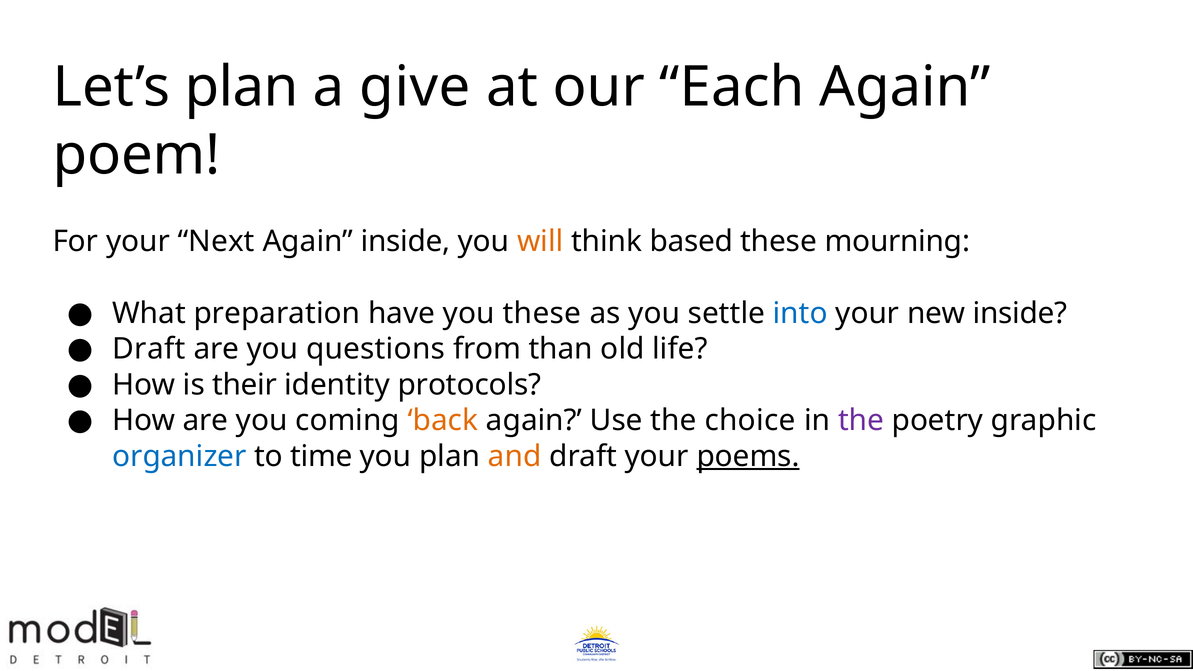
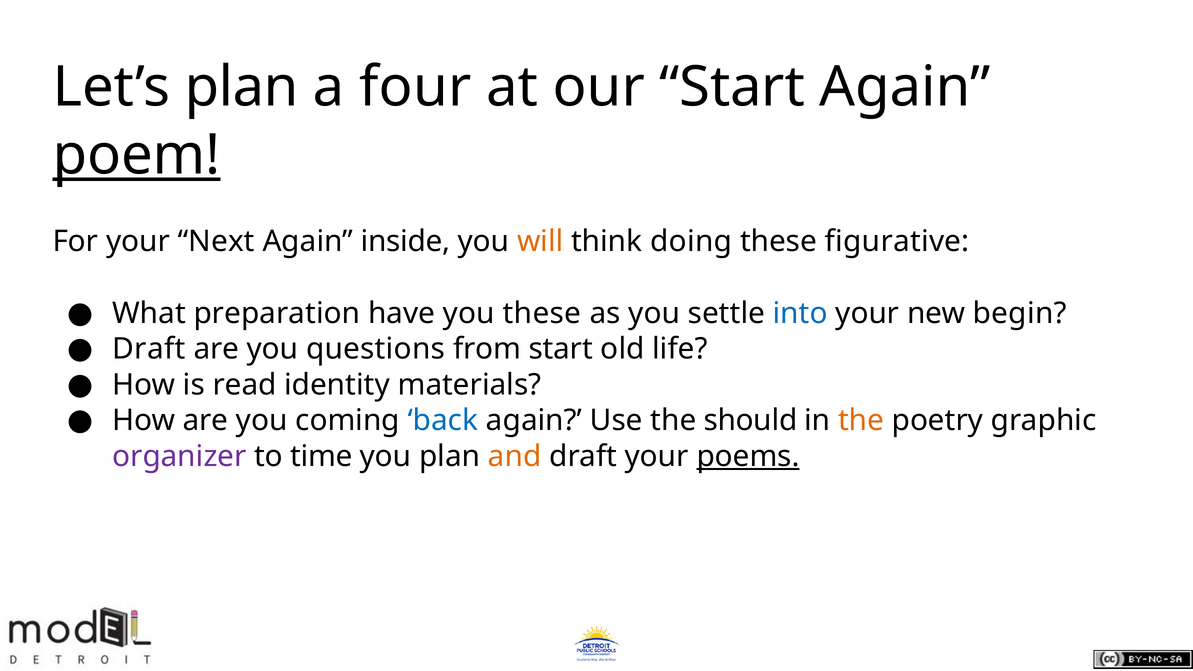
give: give -> four
our Each: Each -> Start
poem underline: none -> present
based: based -> doing
mourning: mourning -> figurative
new inside: inside -> begin
from than: than -> start
their: their -> read
protocols: protocols -> materials
back colour: orange -> blue
choice: choice -> should
the at (861, 421) colour: purple -> orange
organizer colour: blue -> purple
